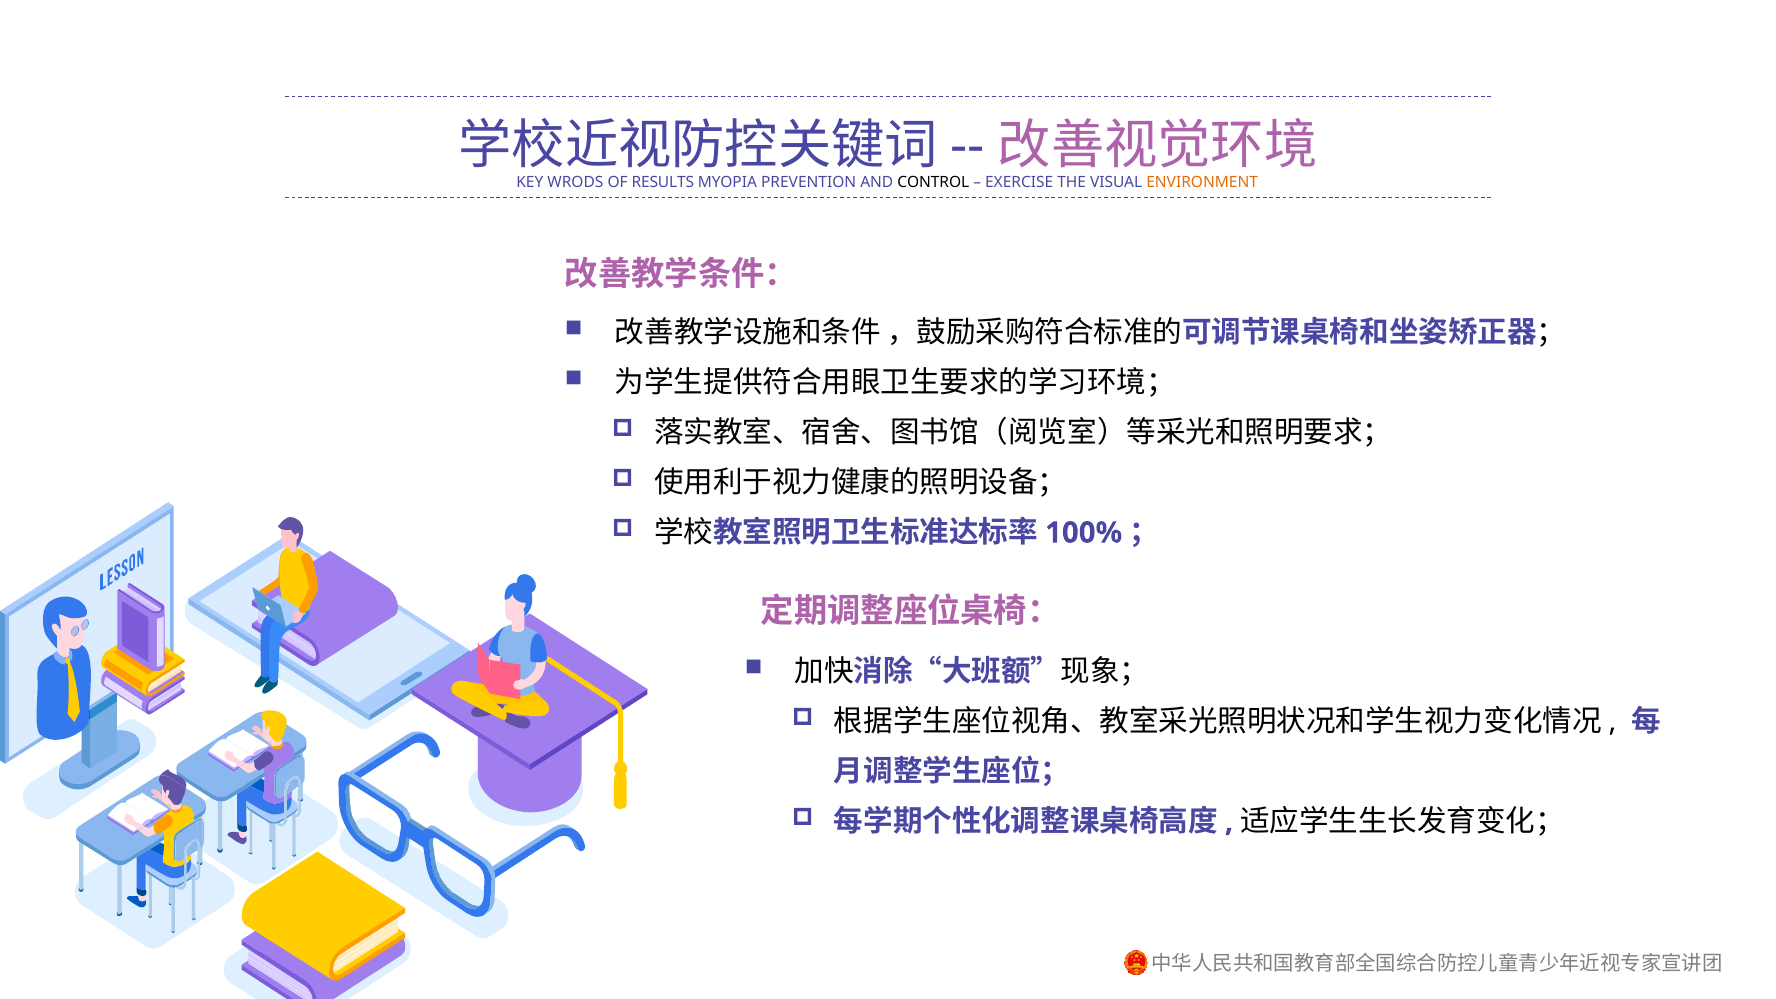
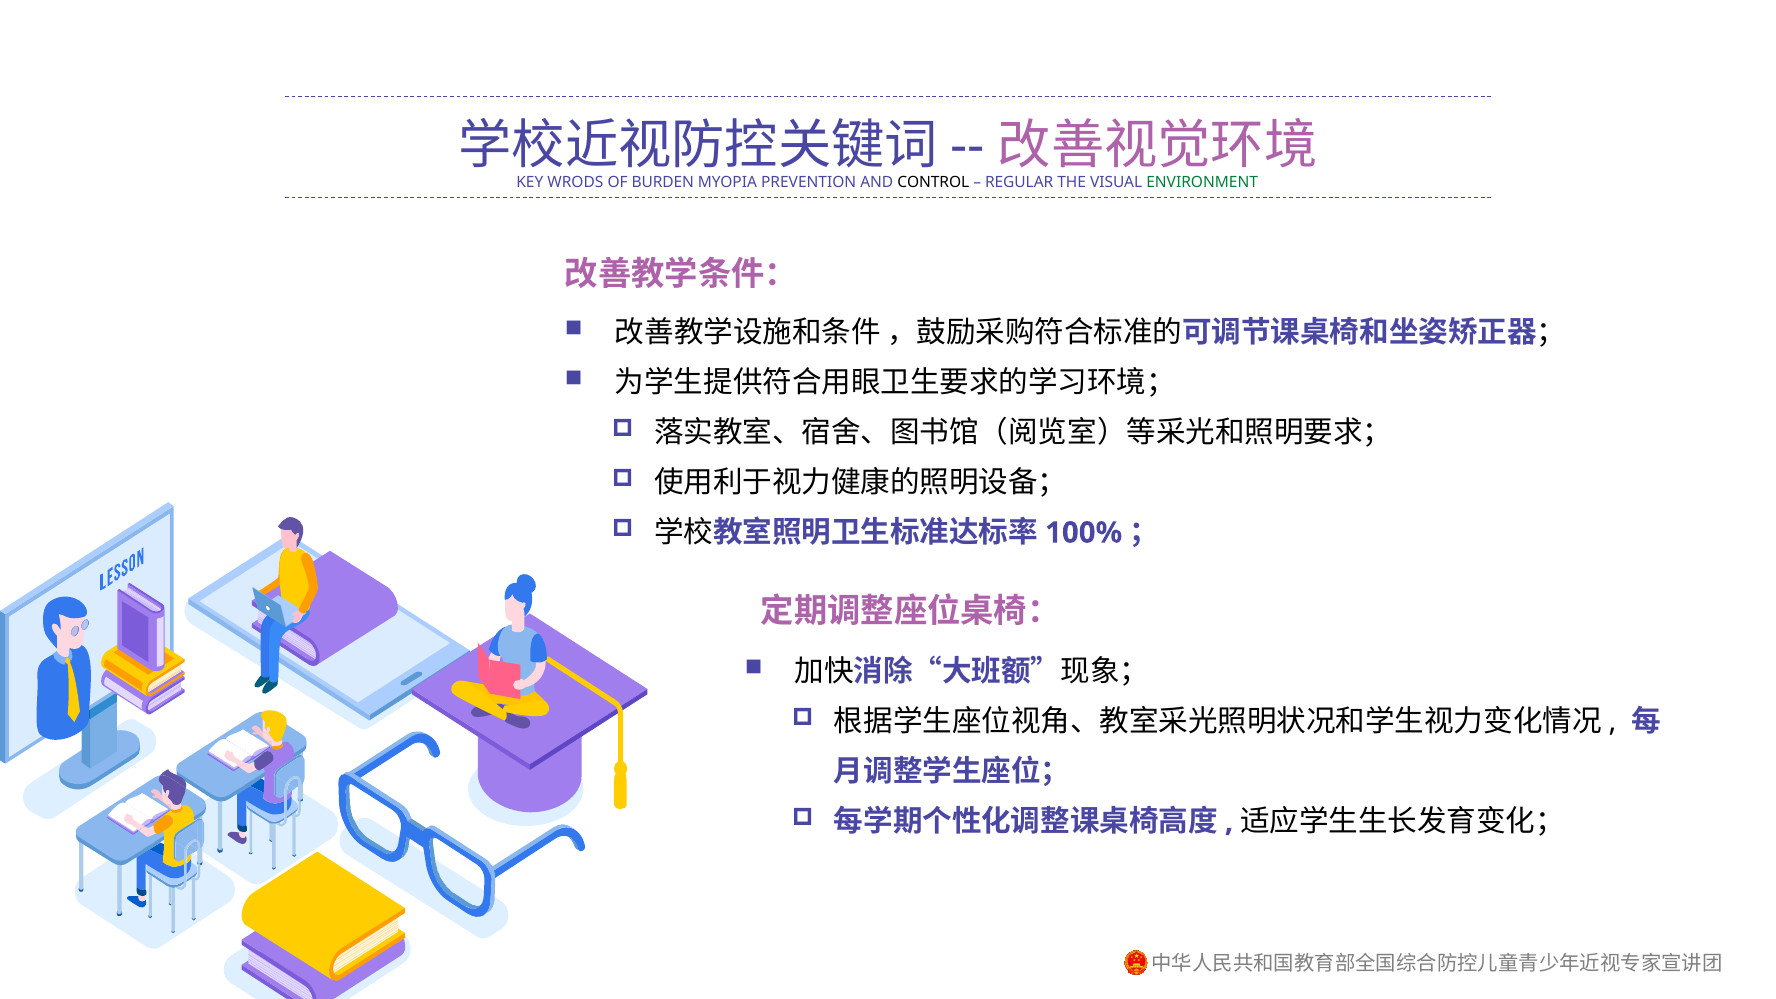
RESULTS: RESULTS -> BURDEN
EXERCISE: EXERCISE -> REGULAR
ENVIRONMENT colour: orange -> green
